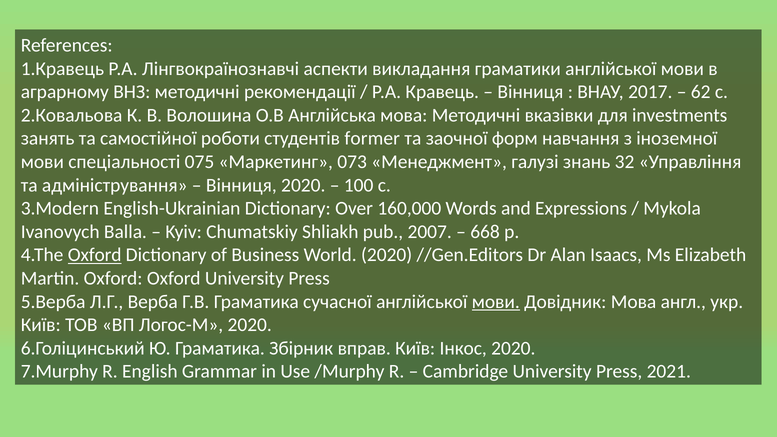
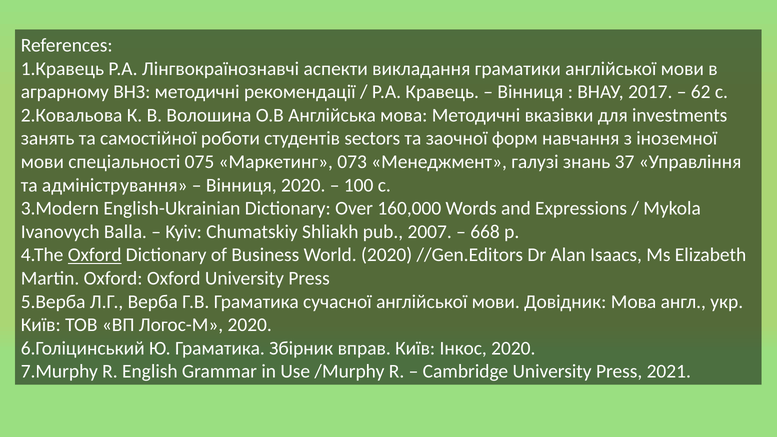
former: former -> sectors
32: 32 -> 37
мови at (496, 302) underline: present -> none
